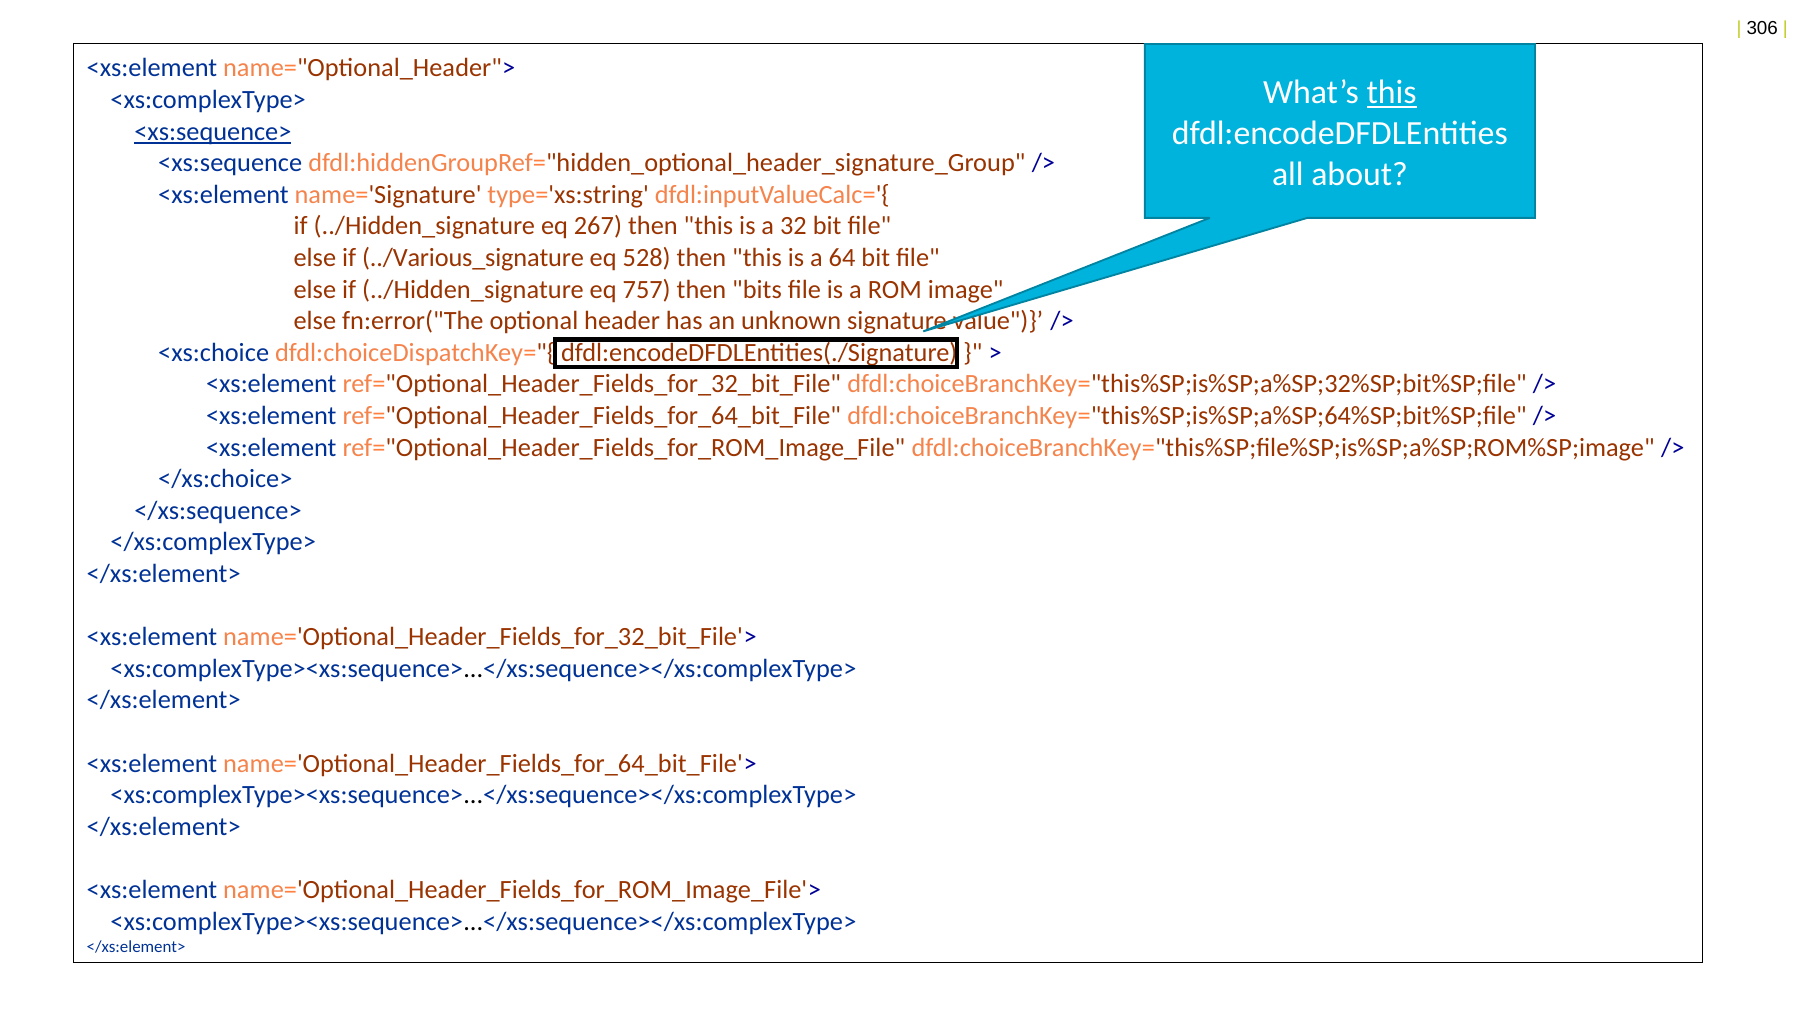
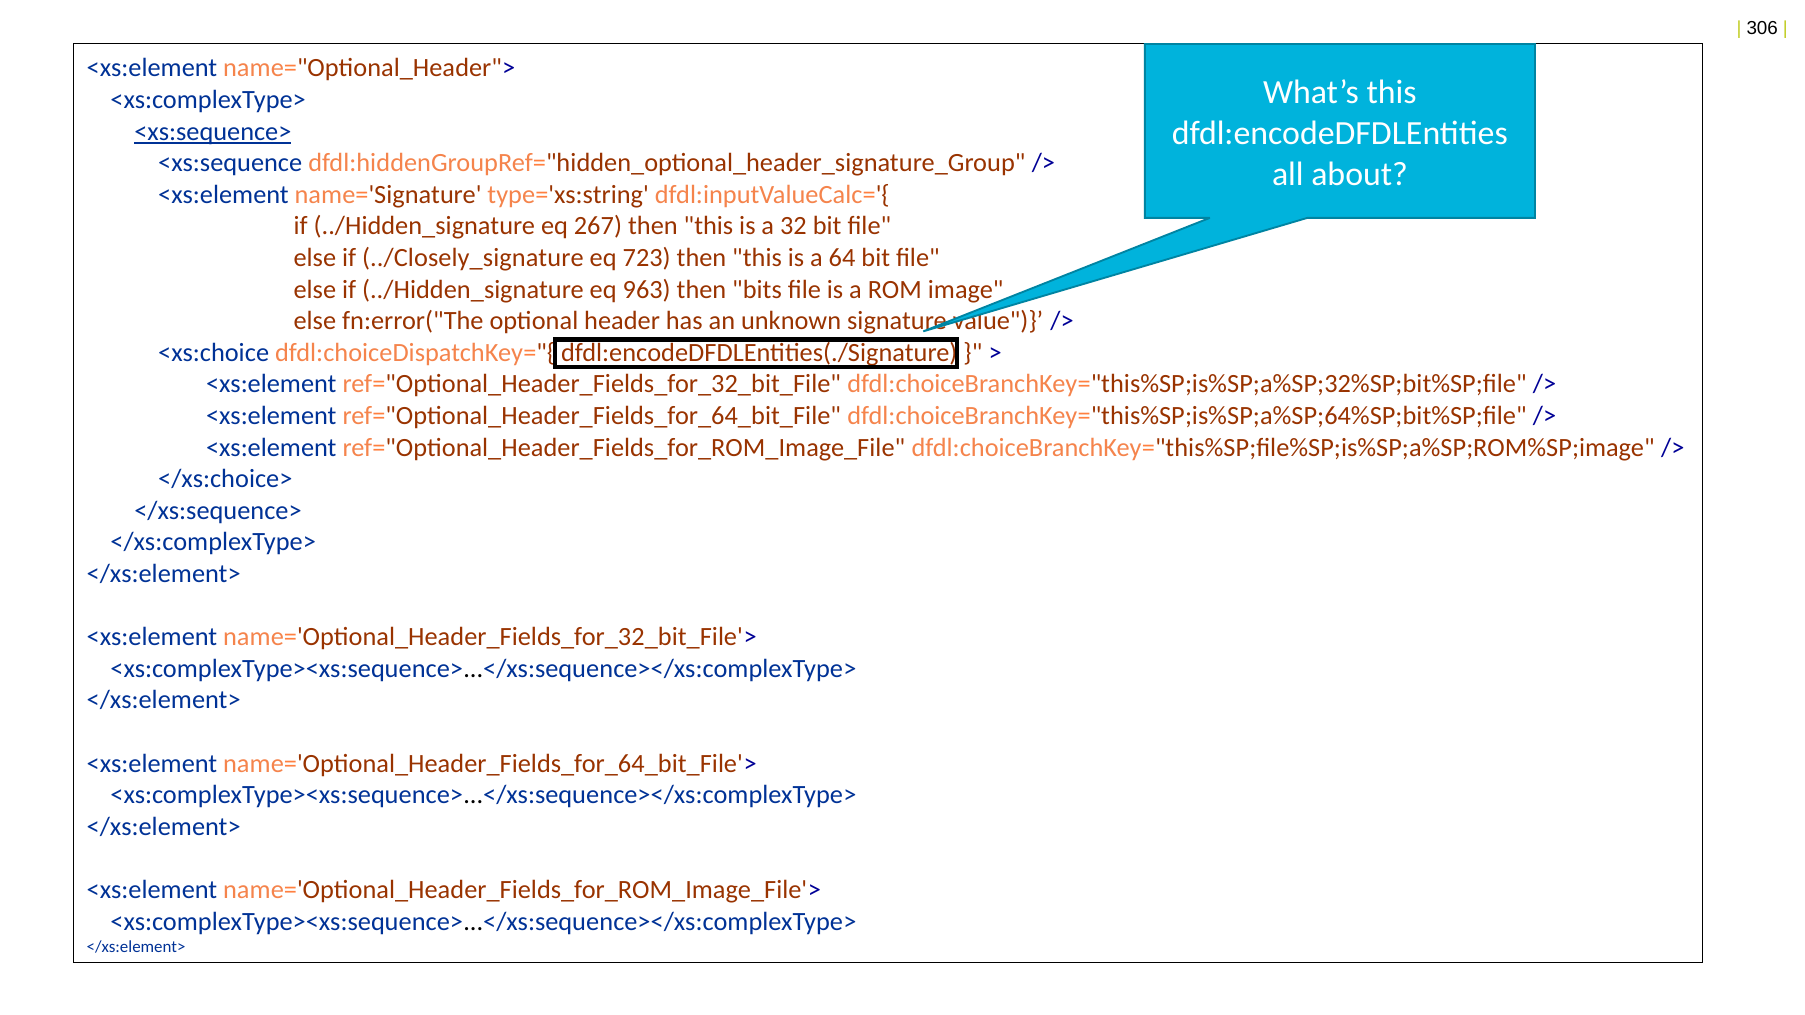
this at (1392, 93) underline: present -> none
../Various_signature: ../Various_signature -> ../Closely_signature
528: 528 -> 723
757: 757 -> 963
